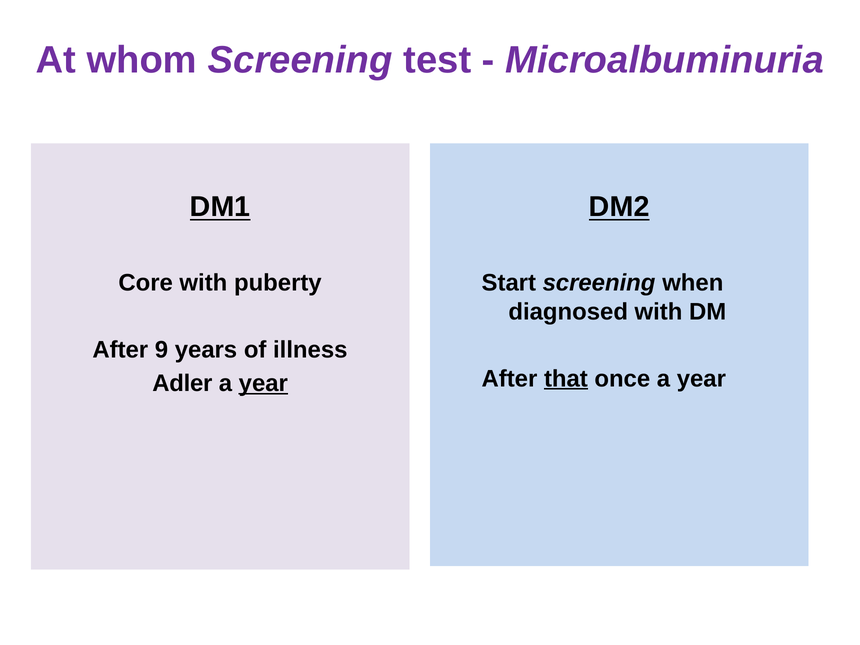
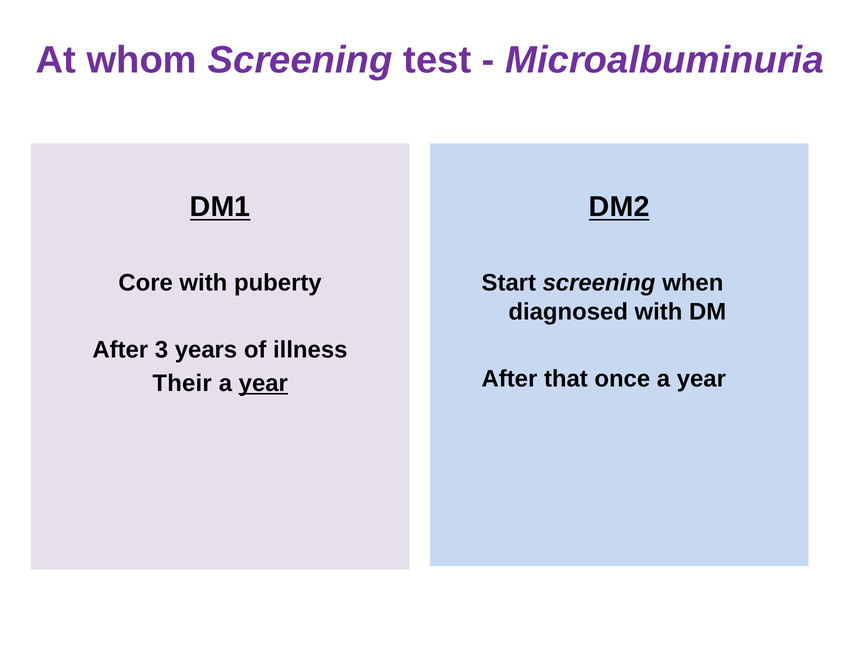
9: 9 -> 3
that underline: present -> none
Adler: Adler -> Their
